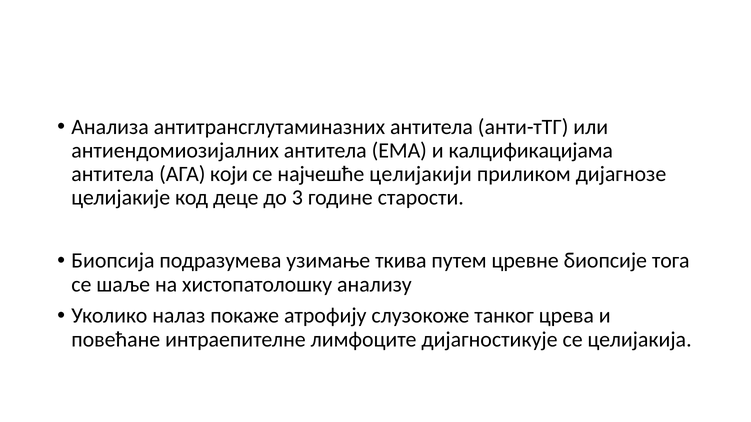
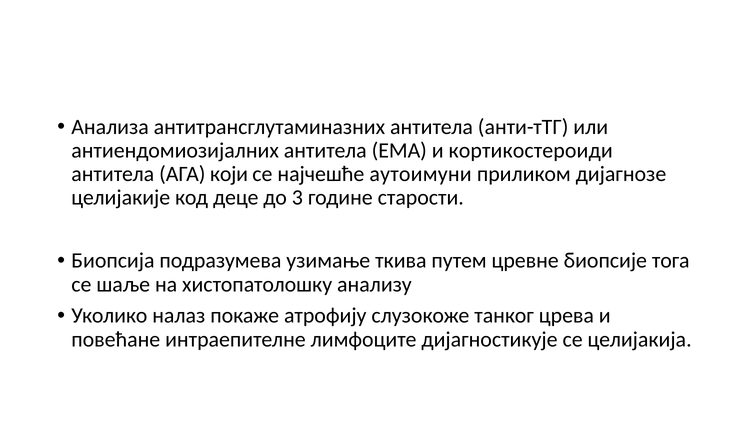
калцификацијама: калцификацијама -> кортикостероиди
целијакији: целијакији -> аутоимуни
